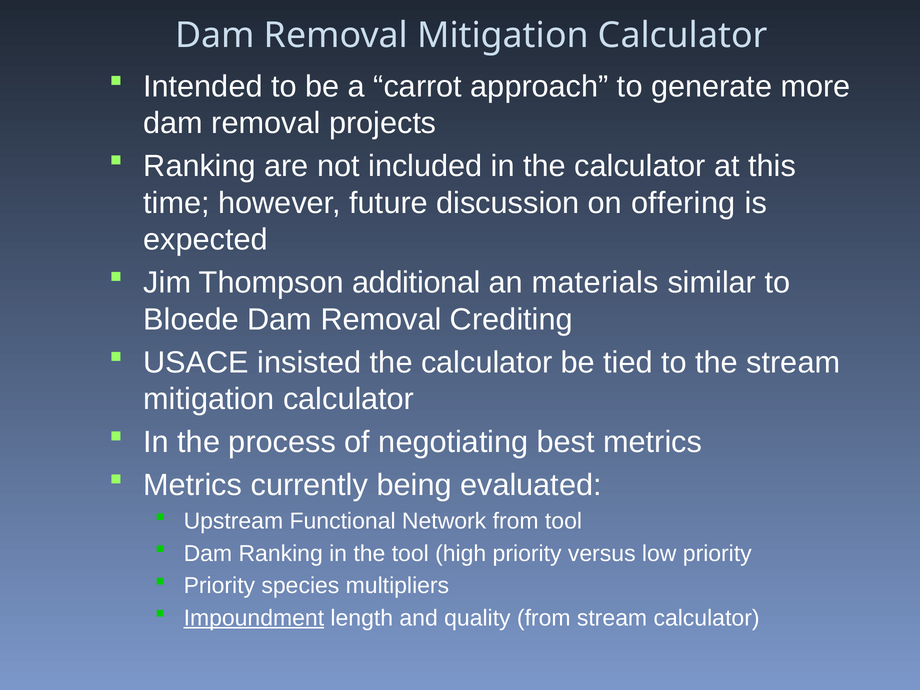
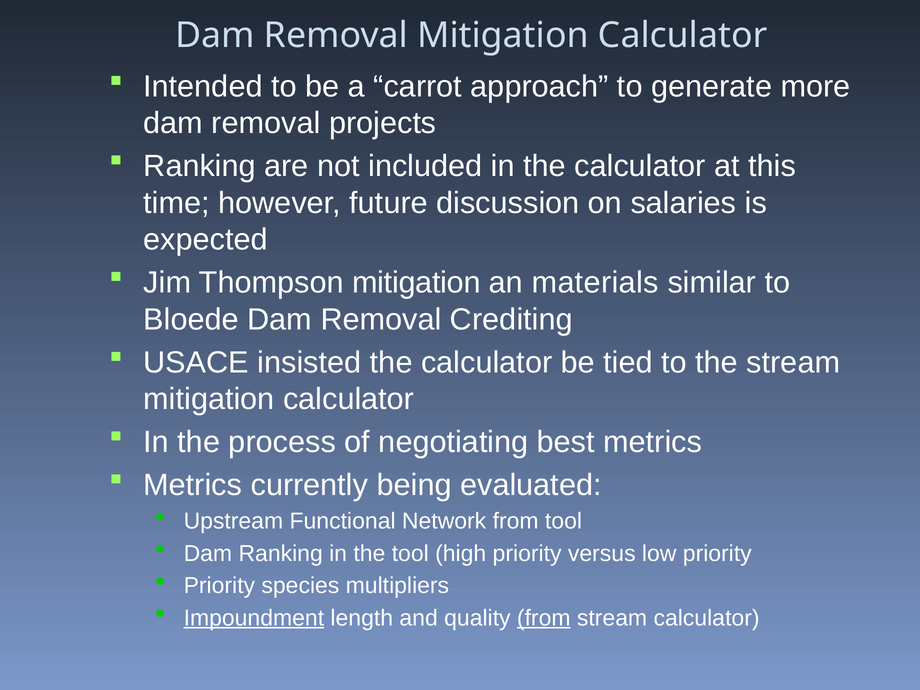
offering: offering -> salaries
Thompson additional: additional -> mitigation
from at (544, 618) underline: none -> present
